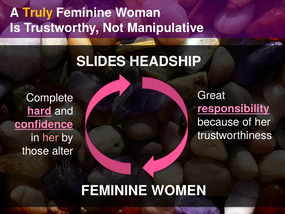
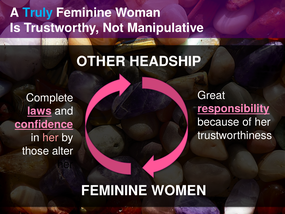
Truly colour: yellow -> light blue
SLIDES: SLIDES -> OTHER
hard: hard -> laws
